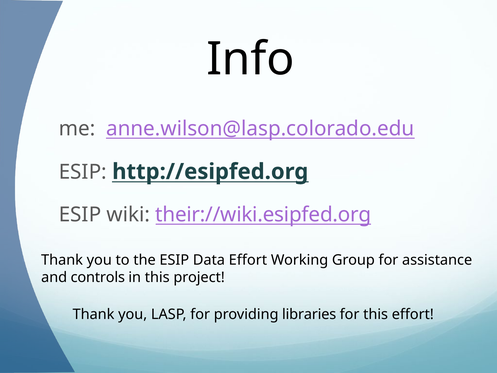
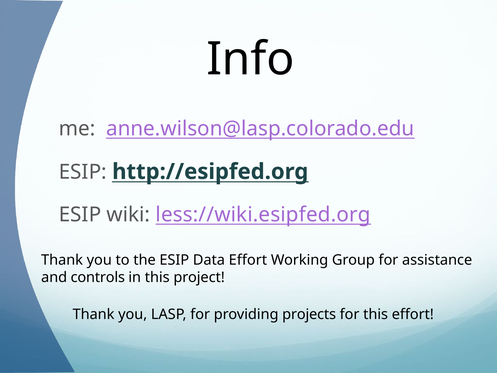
their://wiki.esipfed.org: their://wiki.esipfed.org -> less://wiki.esipfed.org
libraries: libraries -> projects
